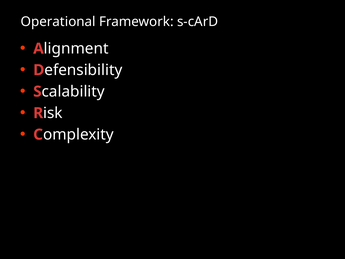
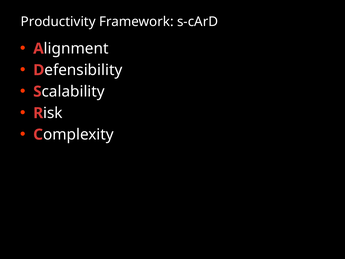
Operational: Operational -> Productivity
